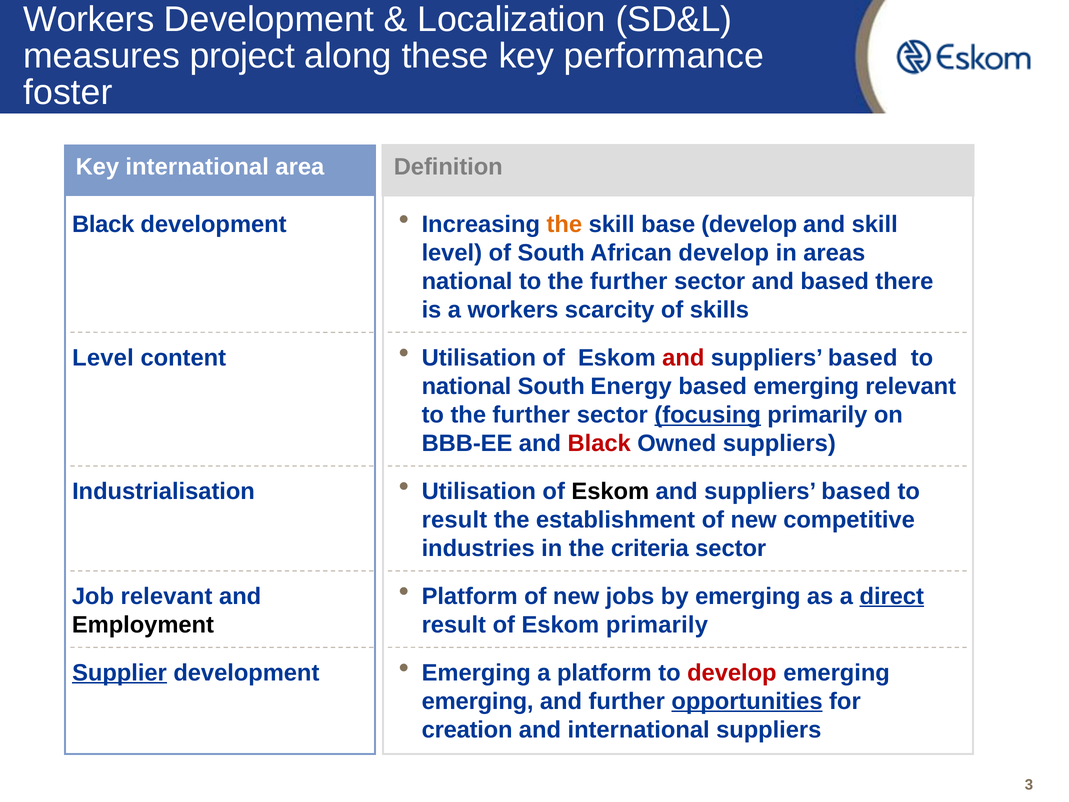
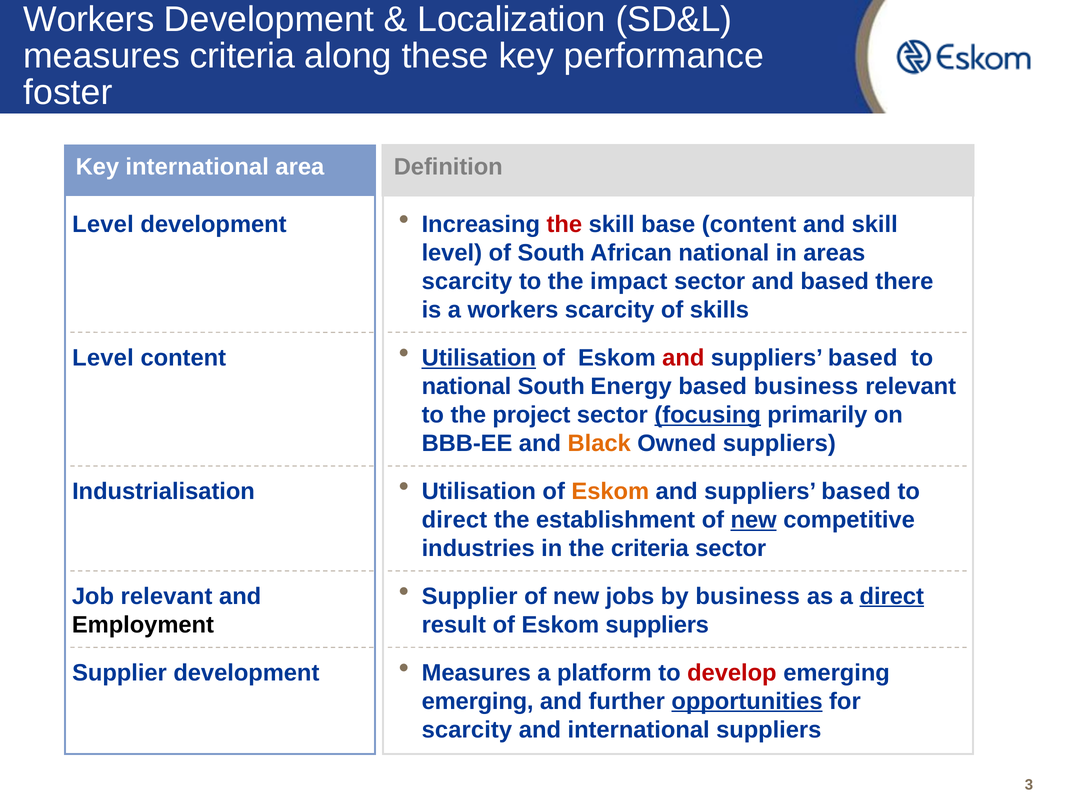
measures project: project -> criteria
the at (564, 224) colour: orange -> red
base develop: develop -> content
Black at (103, 224): Black -> Level
African develop: develop -> national
national at (467, 281): national -> scarcity
further at (629, 281): further -> impact
Utilisation at (479, 358) underline: none -> present
based emerging: emerging -> business
further at (531, 415): further -> project
Black at (599, 443) colour: red -> orange
Eskom at (610, 491) colour: black -> orange
result at (454, 520): result -> direct
new at (754, 520) underline: none -> present
Platform at (470, 596): Platform -> Supplier
by emerging: emerging -> business
Eskom primarily: primarily -> suppliers
Emerging at (476, 672): Emerging -> Measures
Supplier at (120, 673) underline: present -> none
creation at (467, 729): creation -> scarcity
